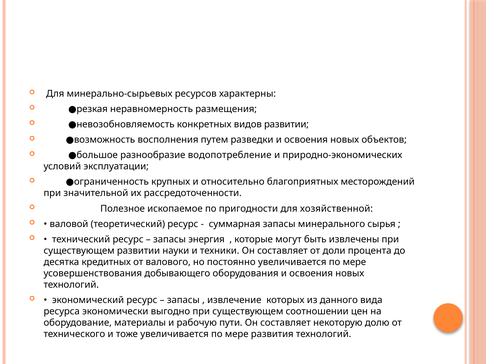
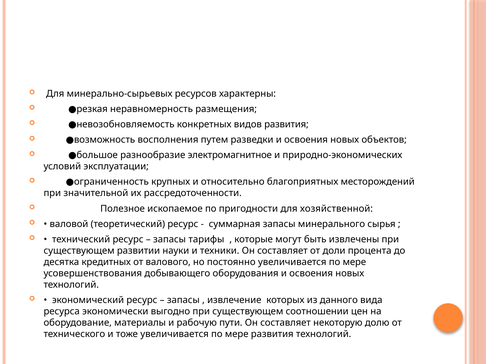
видов развитии: развитии -> развития
водопотребление: водопотребление -> электромагнитное
энергия: энергия -> тарифы
